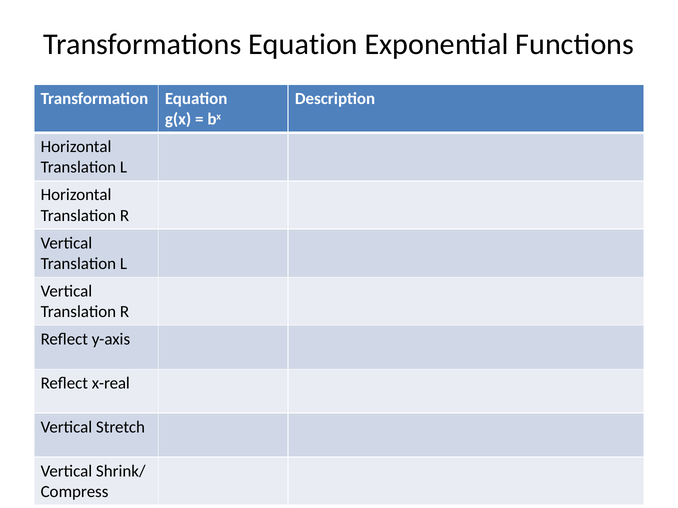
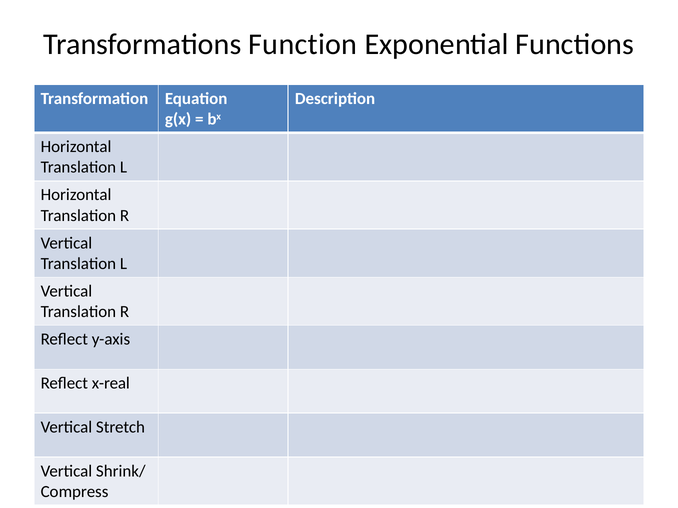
Transformations Equation: Equation -> Function
